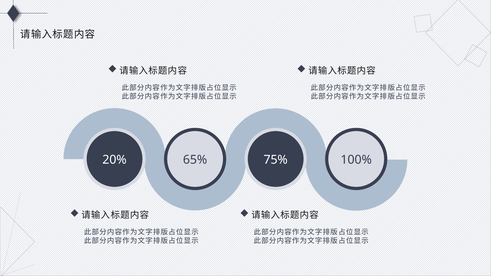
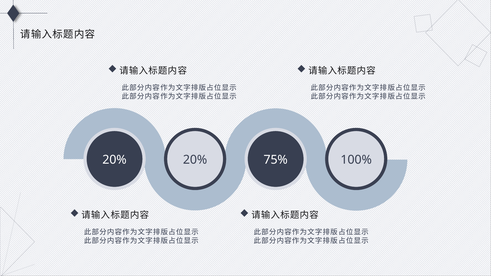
65% at (195, 160): 65% -> 20%
